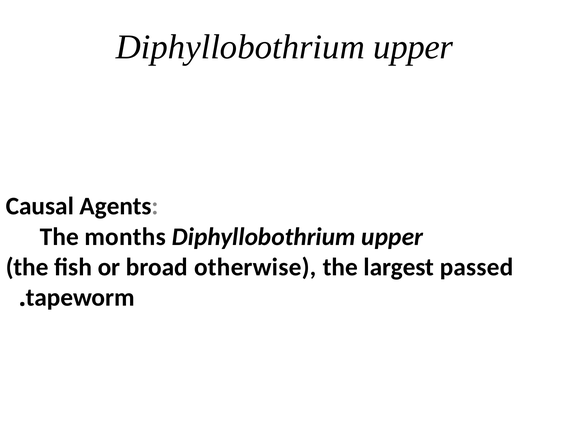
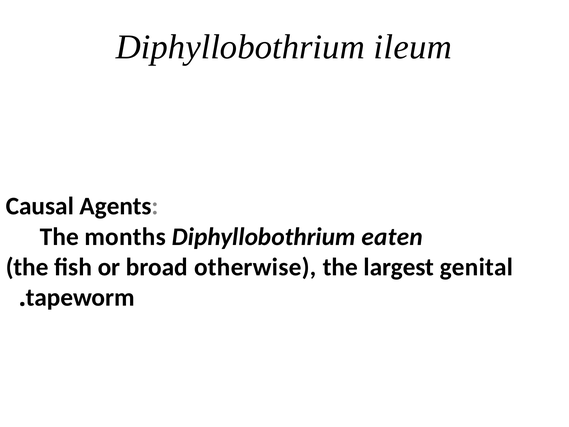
upper at (413, 47): upper -> ileum
upper at (392, 237): upper -> eaten
passed: passed -> genital
